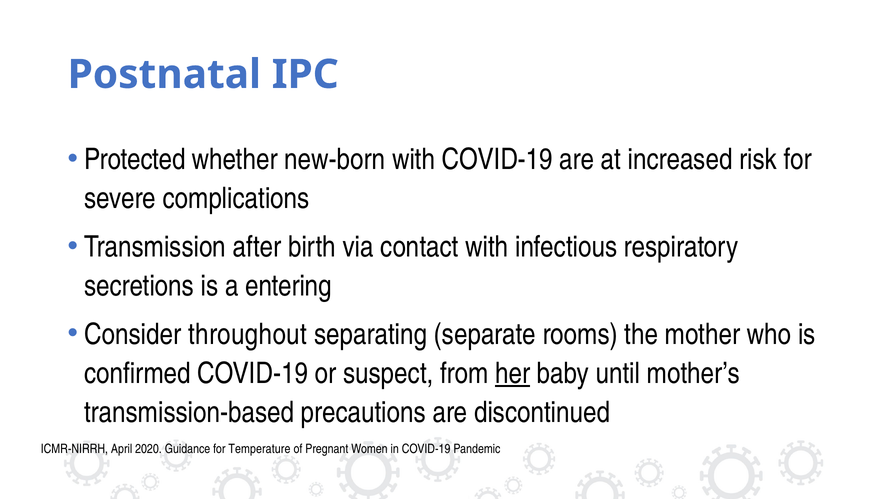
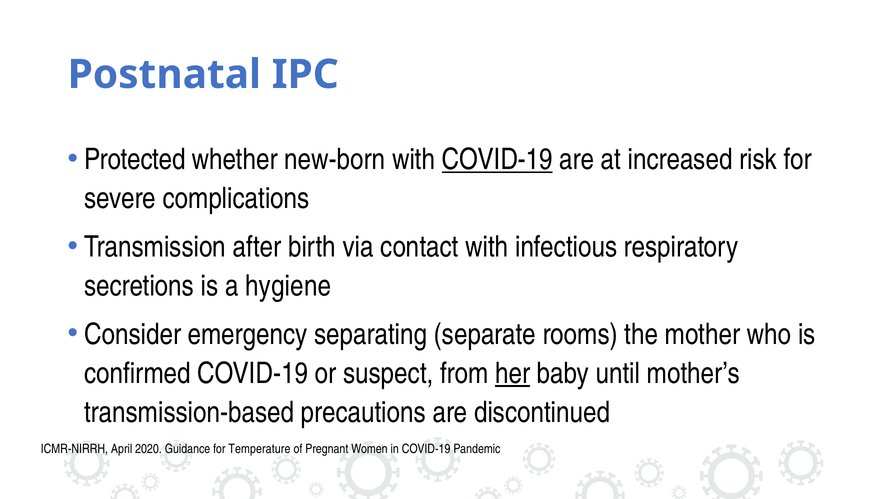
COVID-19 at (497, 160) underline: none -> present
entering: entering -> hygiene
throughout: throughout -> emergency
